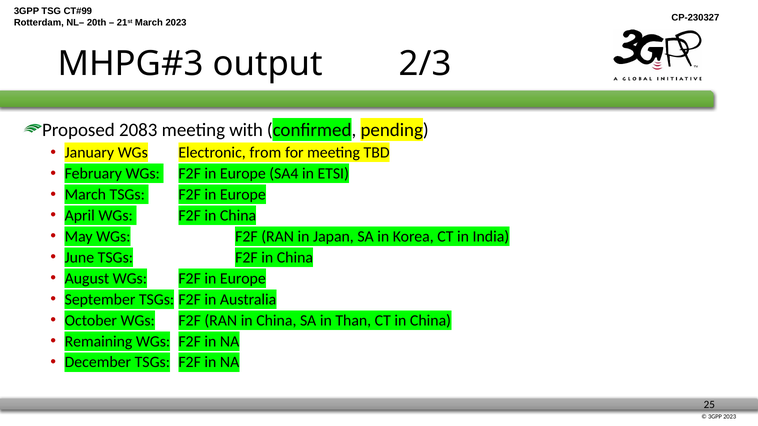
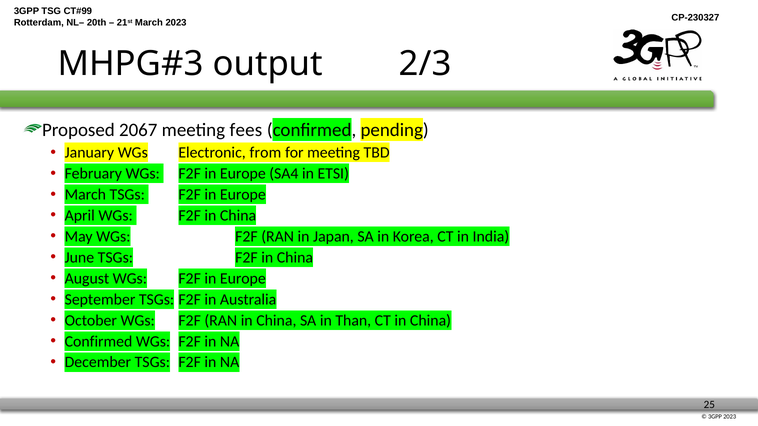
2083: 2083 -> 2067
with: with -> fees
Remaining at (99, 342): Remaining -> Confirmed
